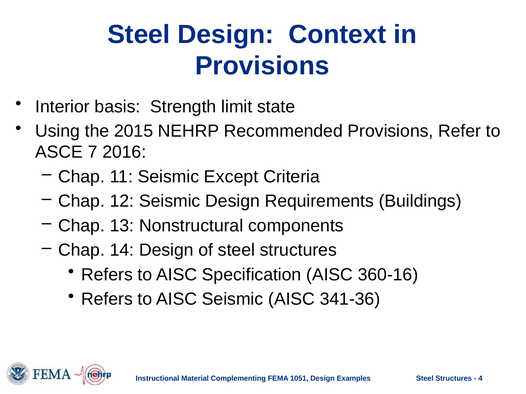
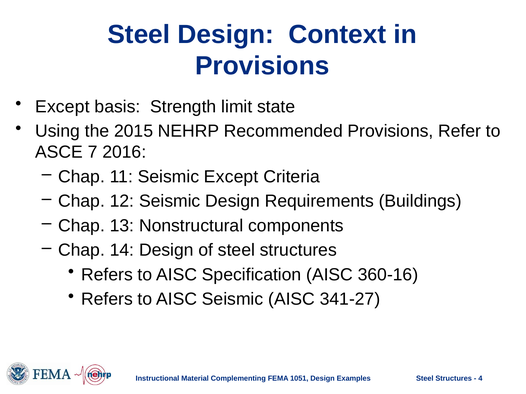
Interior at (62, 107): Interior -> Except
341-36: 341-36 -> 341-27
